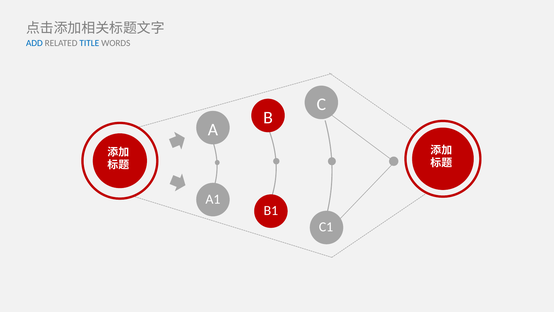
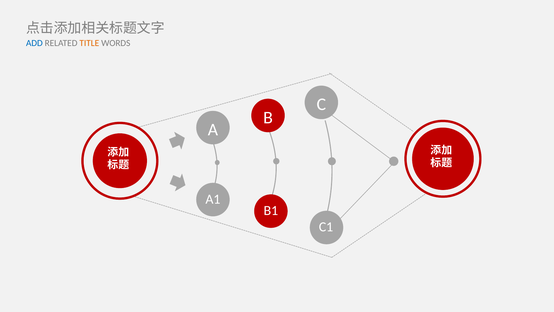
TITLE colour: blue -> orange
